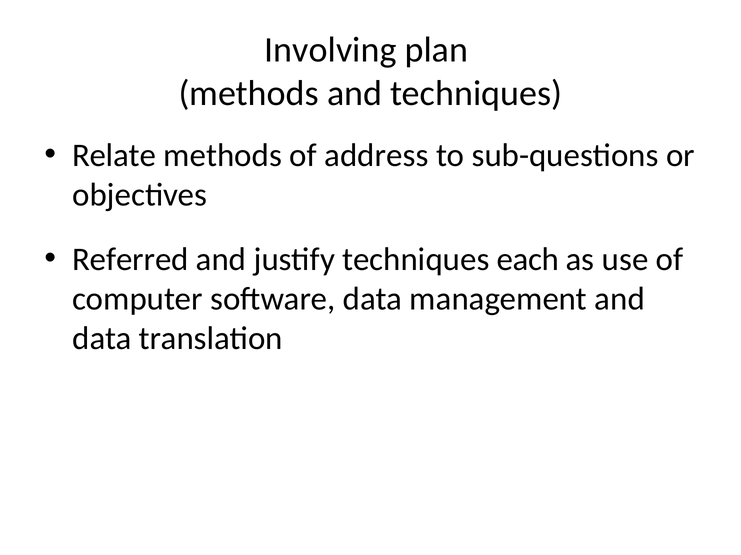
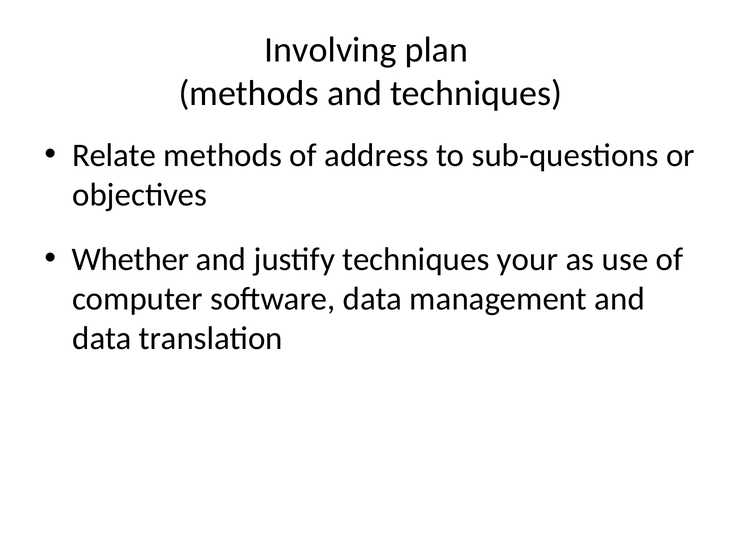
Referred: Referred -> Whether
each: each -> your
